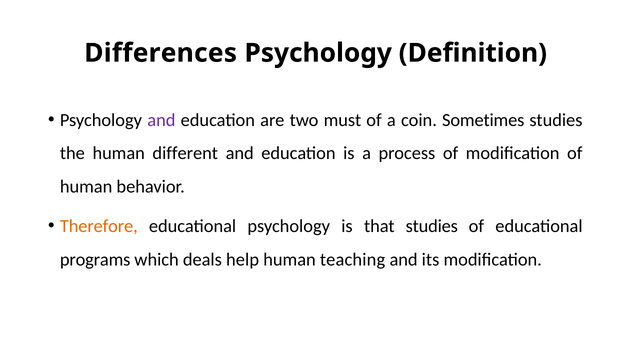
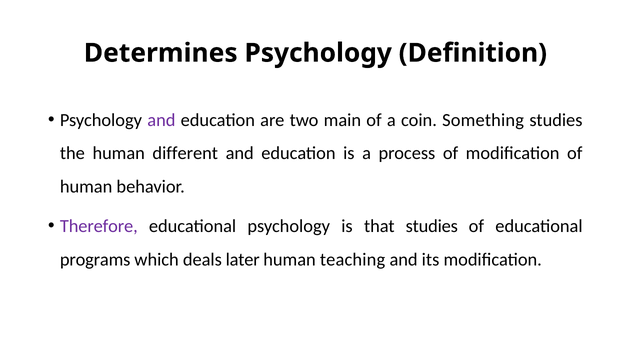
Differences: Differences -> Determines
must: must -> main
Sometimes: Sometimes -> Something
Therefore colour: orange -> purple
help: help -> later
